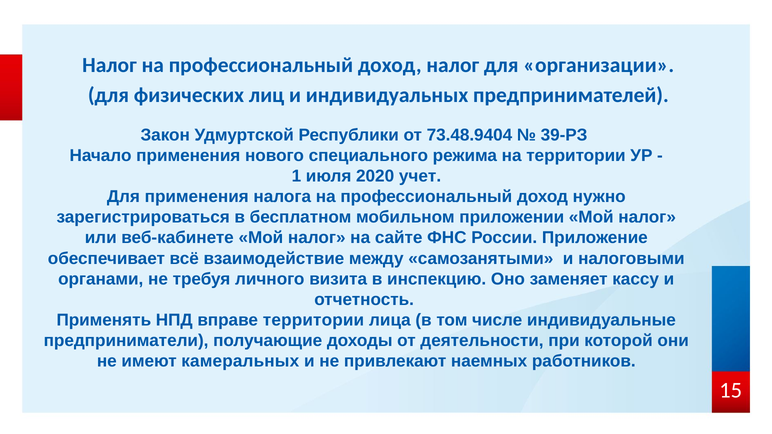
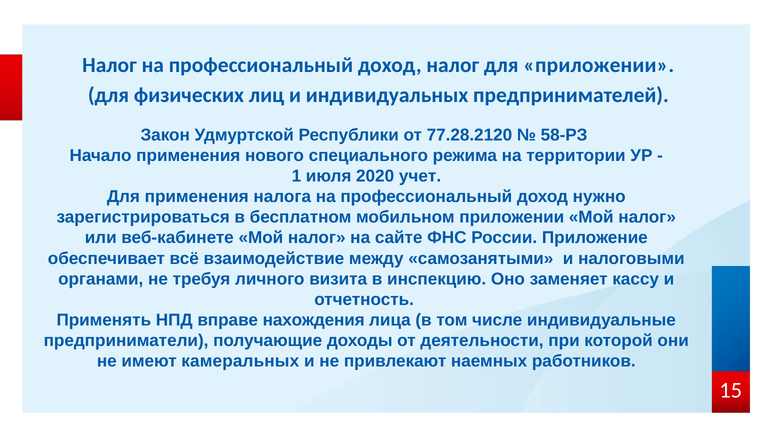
для организации: организации -> приложении
73.48.9404: 73.48.9404 -> 77.28.2120
39-РЗ: 39-РЗ -> 58-РЗ
вправе территории: территории -> нахождения
